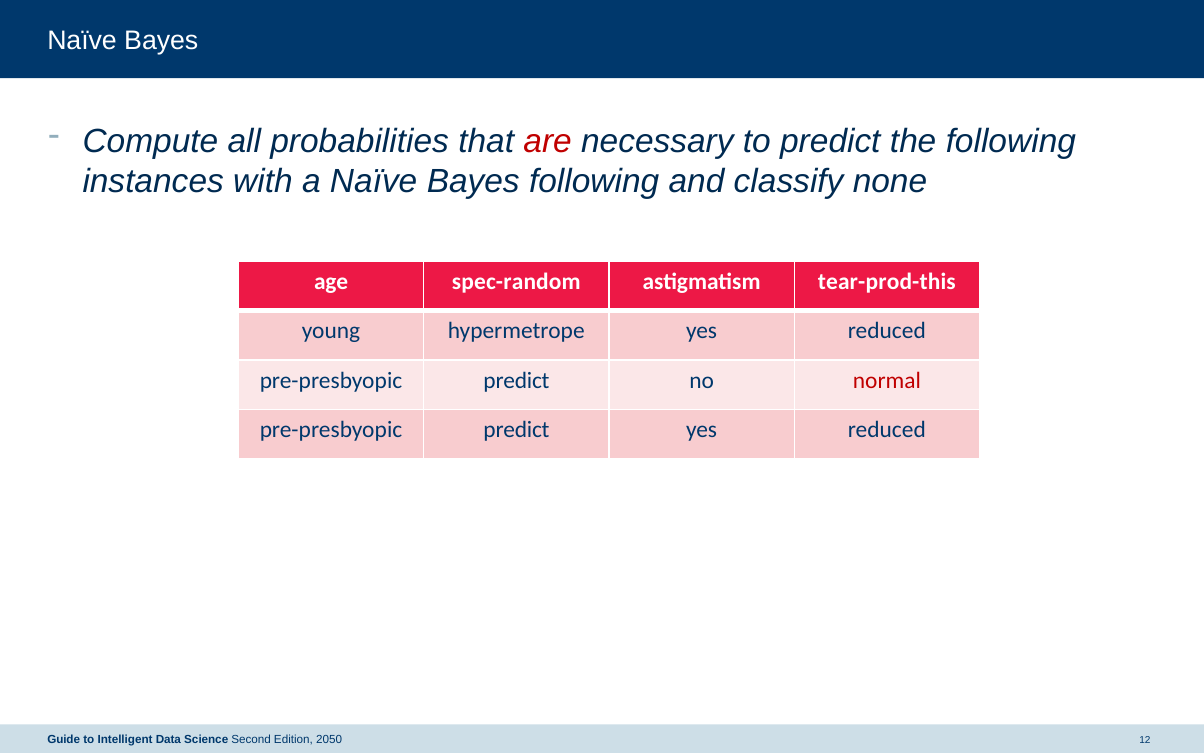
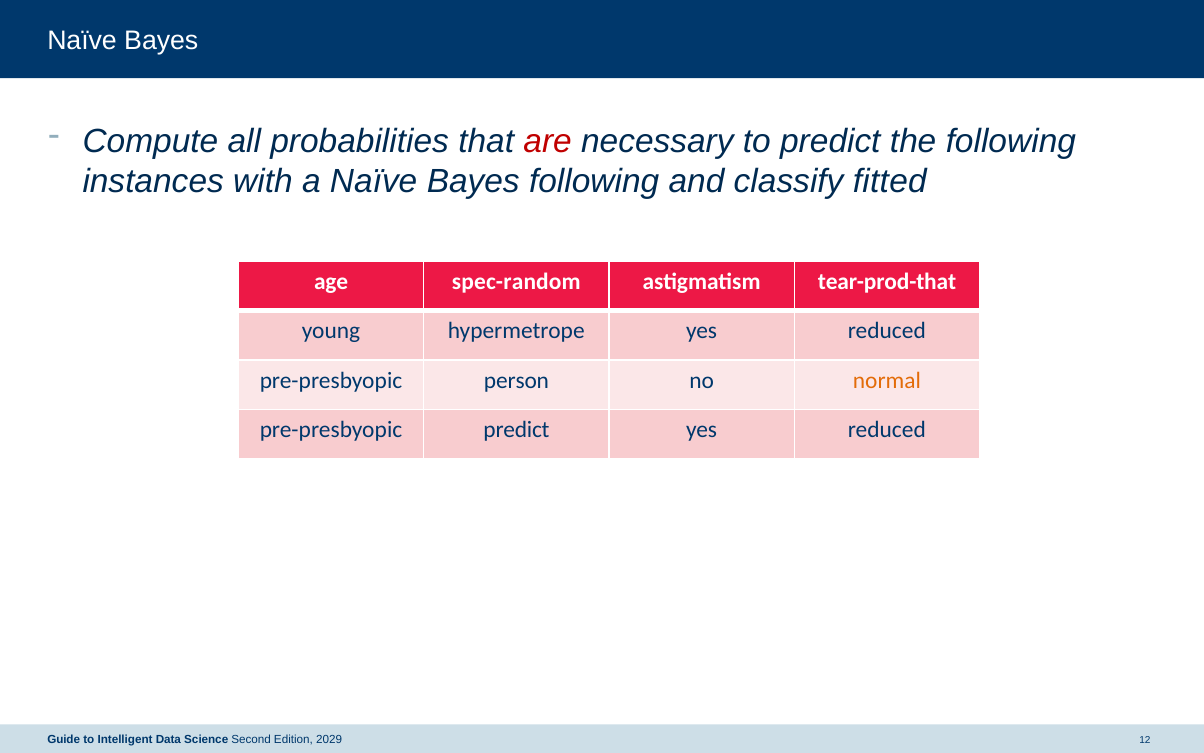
none: none -> fitted
tear-prod-this: tear-prod-this -> tear-prod-that
predict at (516, 380): predict -> person
normal colour: red -> orange
2050: 2050 -> 2029
